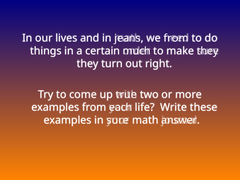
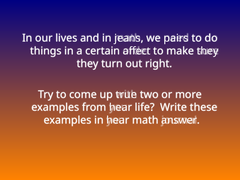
we from: from -> pairs
much: much -> affect
from each: each -> hear
in sure: sure -> hear
